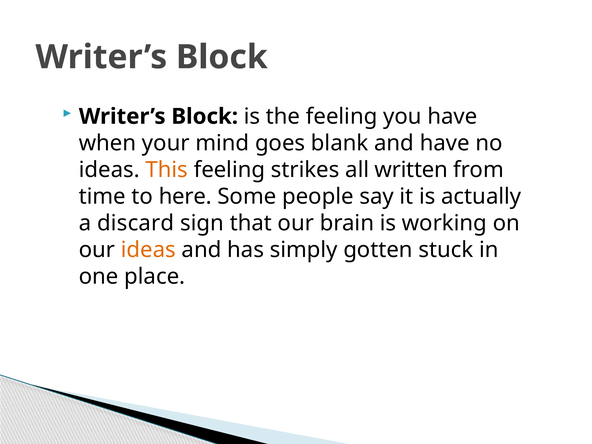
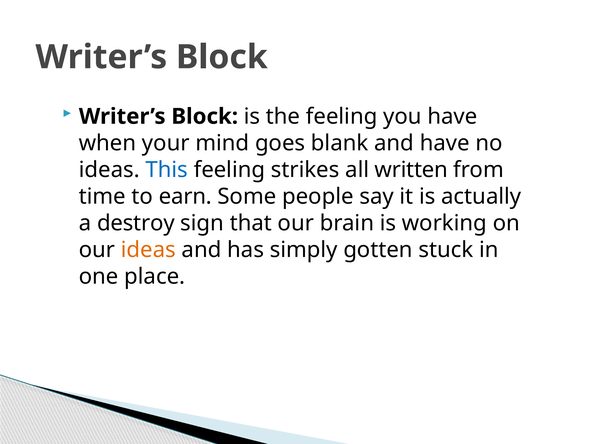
This colour: orange -> blue
here: here -> earn
discard: discard -> destroy
